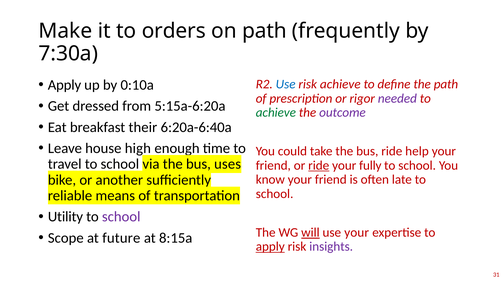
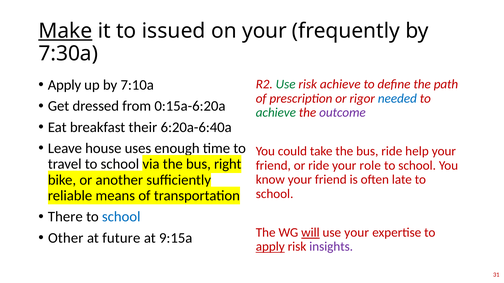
Make underline: none -> present
orders: orders -> issued
on path: path -> your
0:10a: 0:10a -> 7:10a
Use at (286, 84) colour: blue -> green
needed colour: purple -> blue
5:15a-6:20a: 5:15a-6:20a -> 0:15a-6:20a
high: high -> uses
uses: uses -> right
ride at (319, 166) underline: present -> none
fully: fully -> role
Utility: Utility -> There
school at (121, 217) colour: purple -> blue
Scope: Scope -> Other
8:15a: 8:15a -> 9:15a
